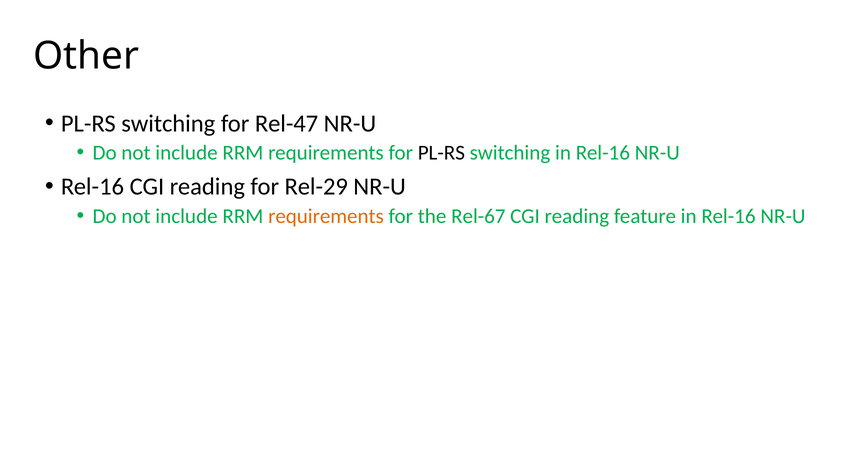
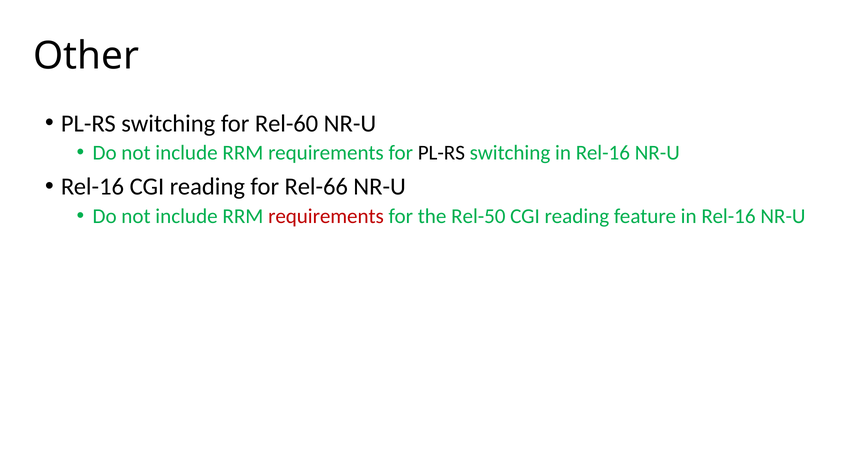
Rel-47: Rel-47 -> Rel-60
Rel-29: Rel-29 -> Rel-66
requirements at (326, 216) colour: orange -> red
Rel-67: Rel-67 -> Rel-50
